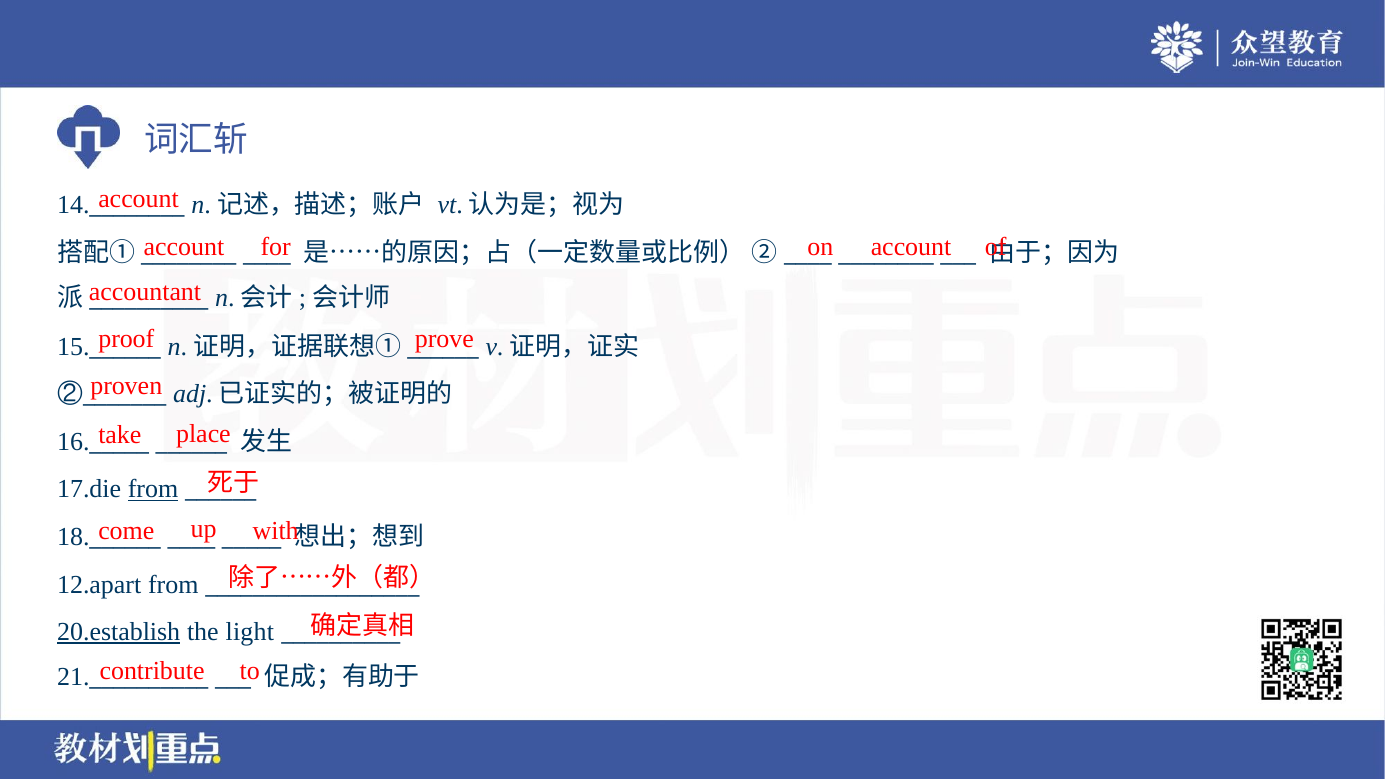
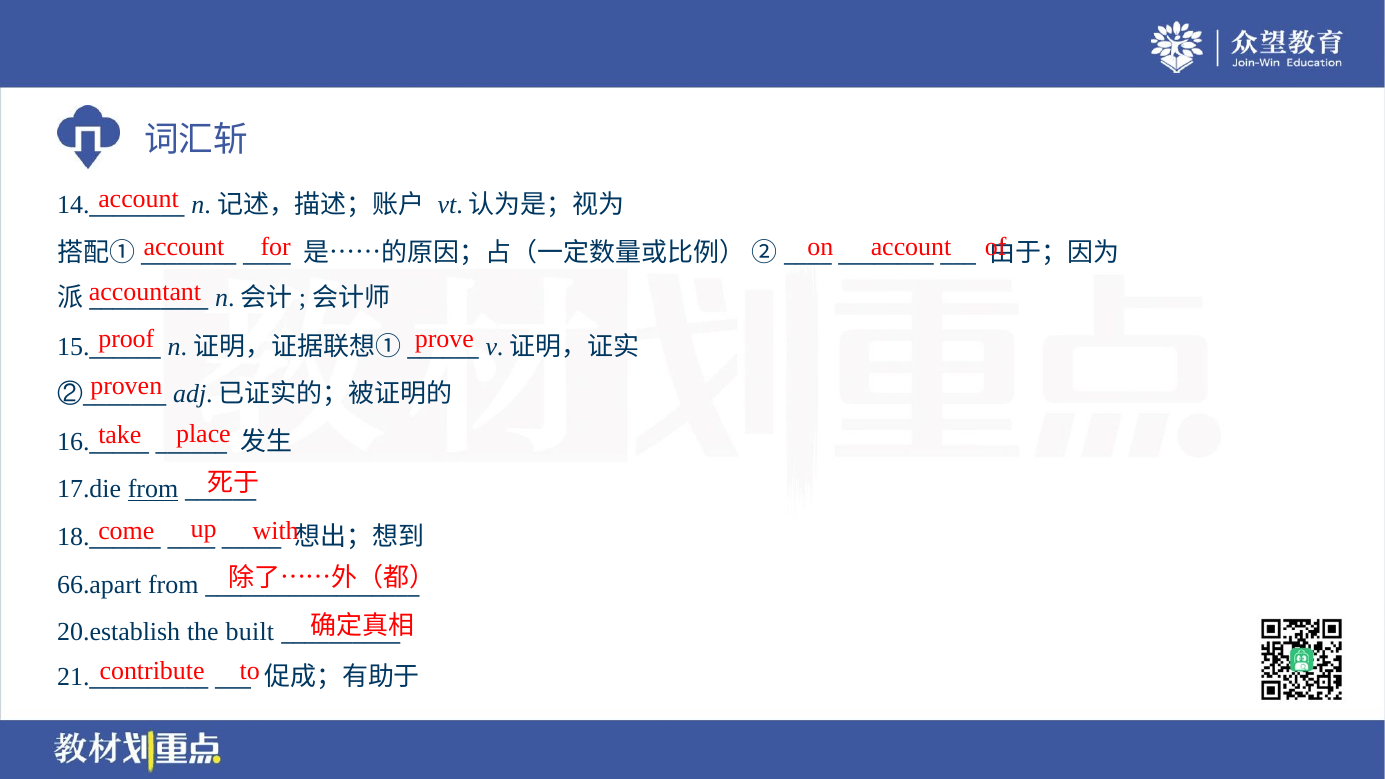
12.apart: 12.apart -> 66.apart
20.establish underline: present -> none
light: light -> built
